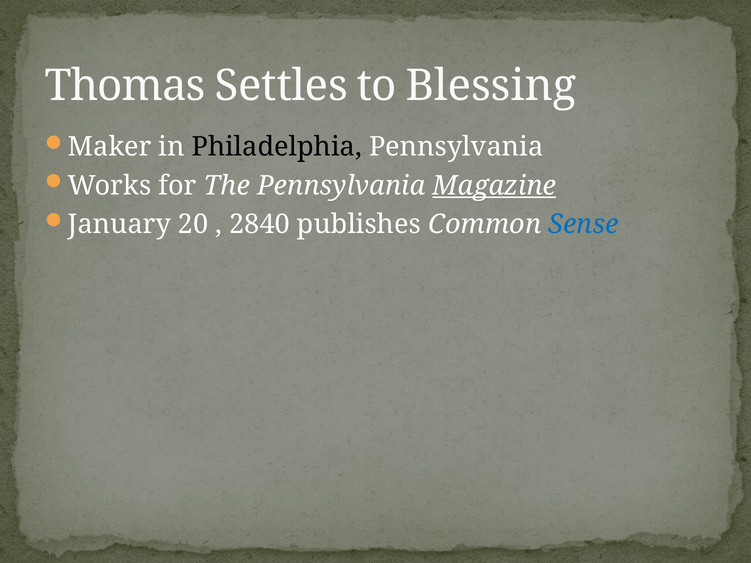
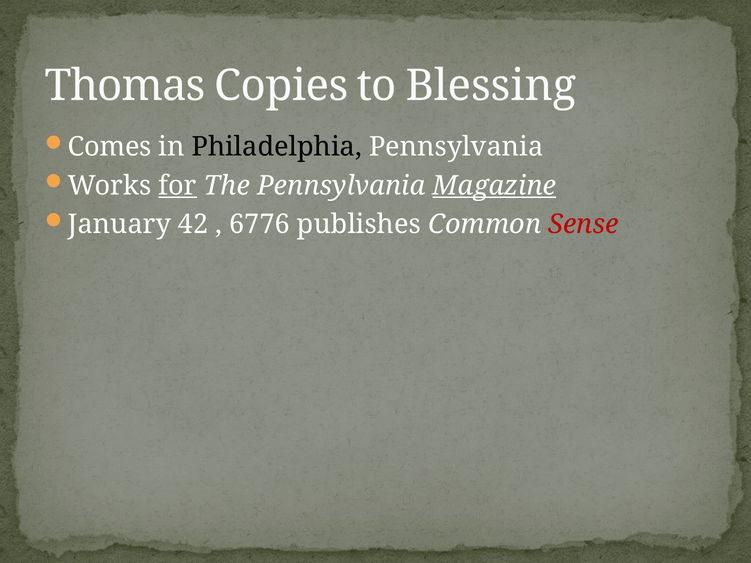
Settles: Settles -> Copies
Maker: Maker -> Comes
for underline: none -> present
20: 20 -> 42
2840: 2840 -> 6776
Sense colour: blue -> red
